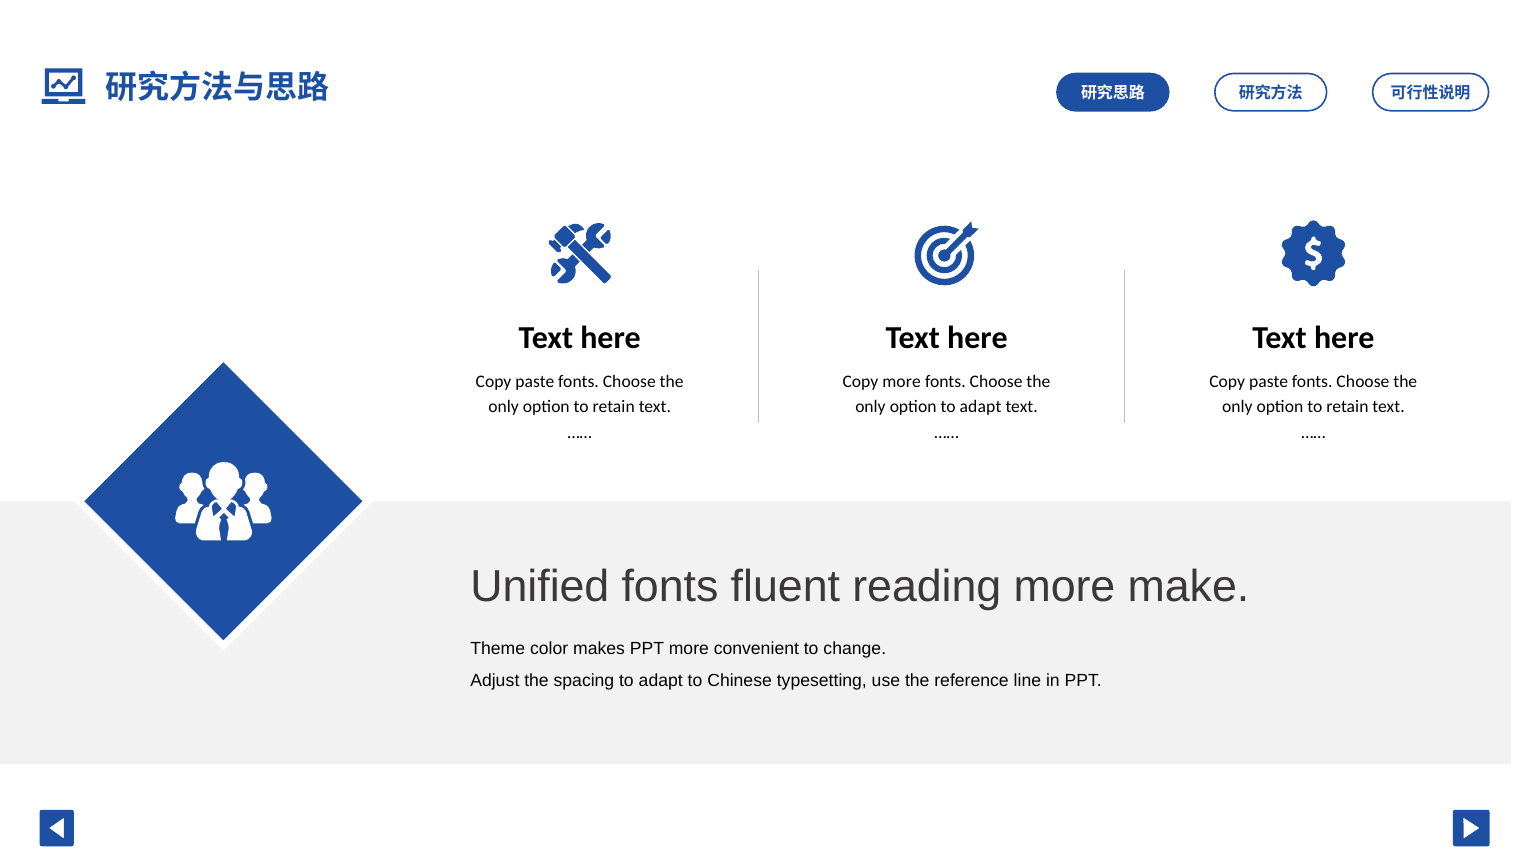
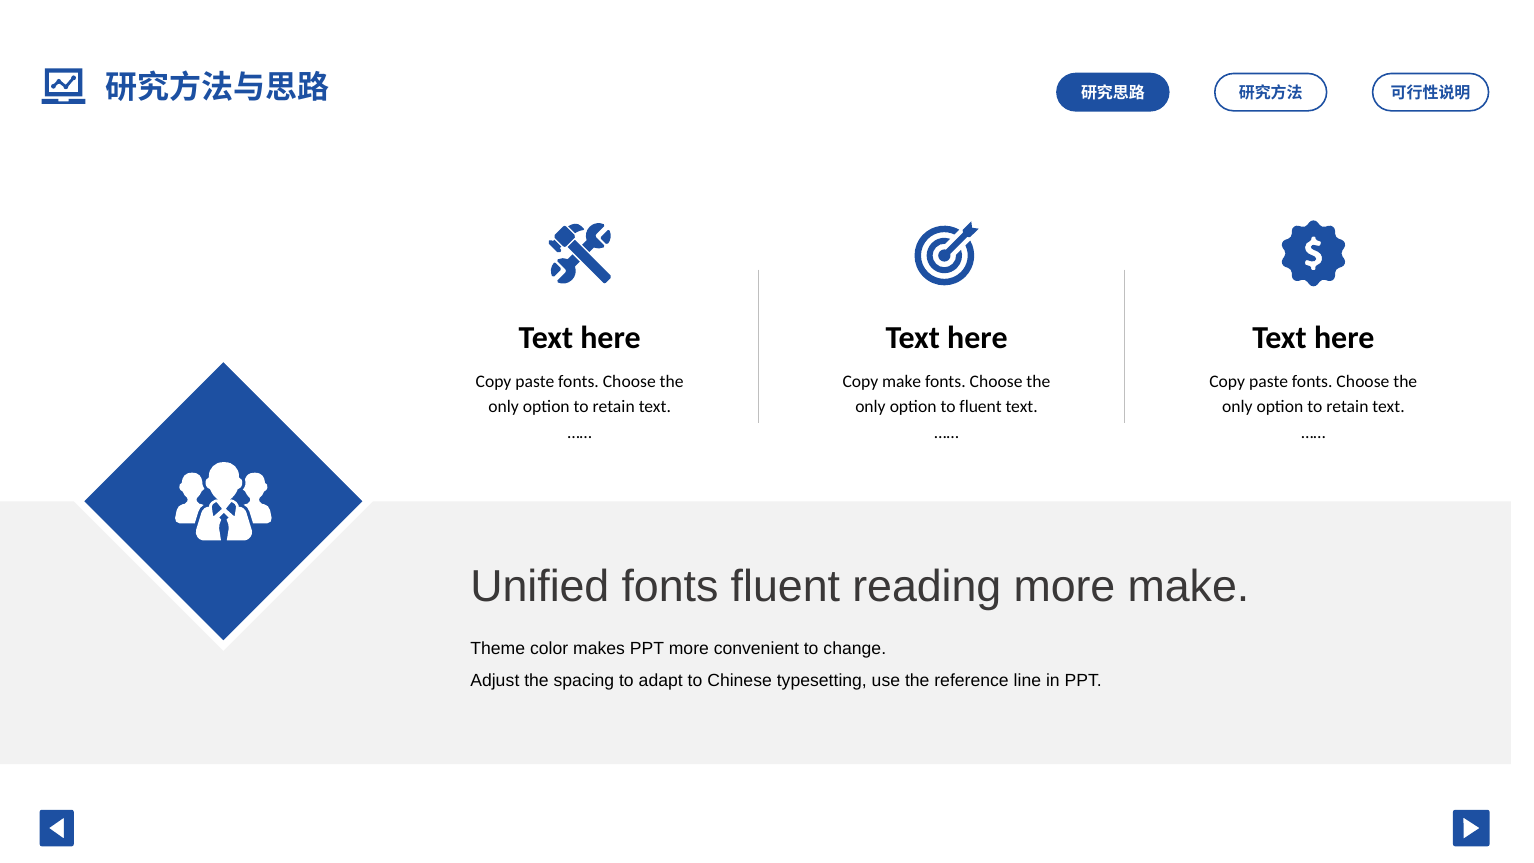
Copy more: more -> make
option to adapt: adapt -> fluent
